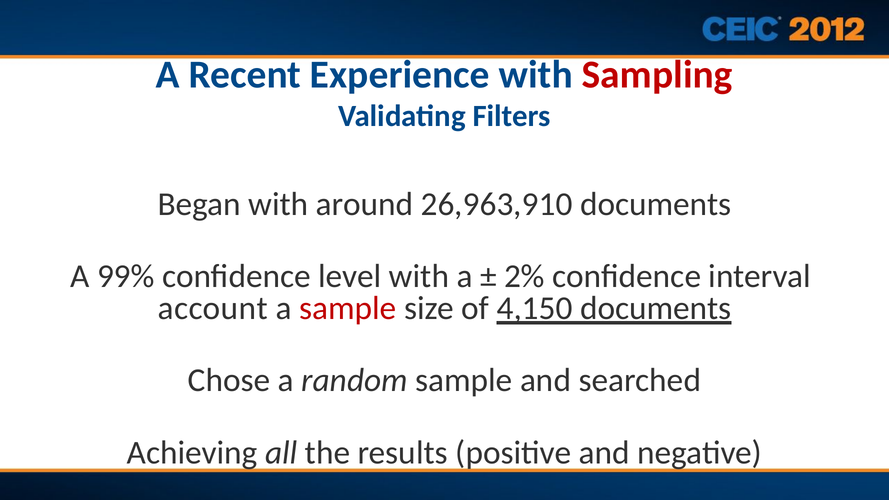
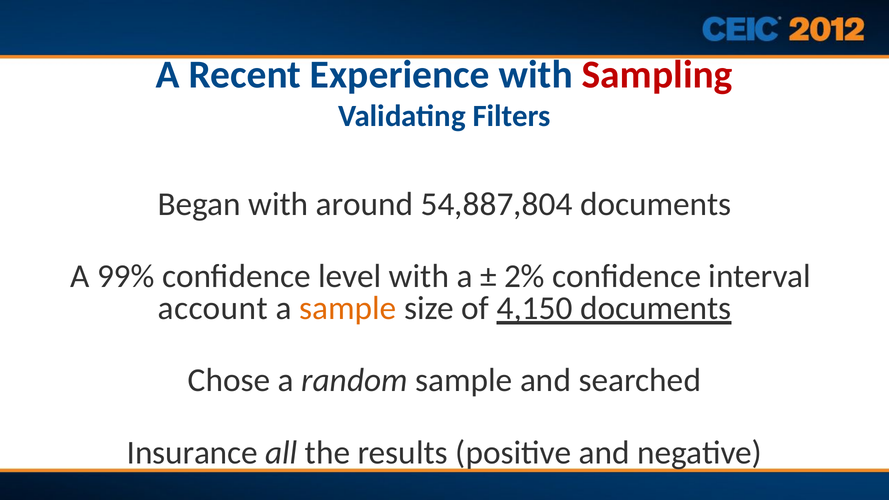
26,963,910: 26,963,910 -> 54,887,804
sample at (348, 308) colour: red -> orange
Achieving: Achieving -> Insurance
